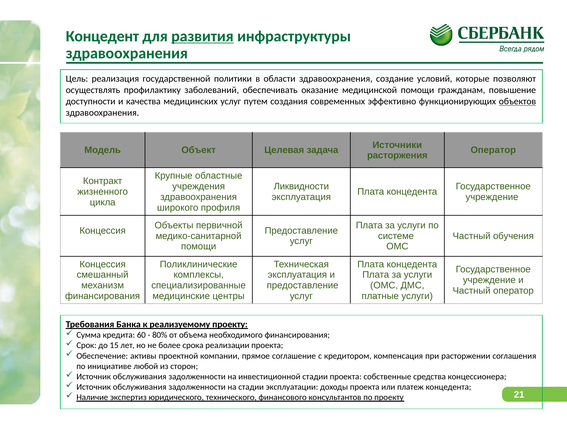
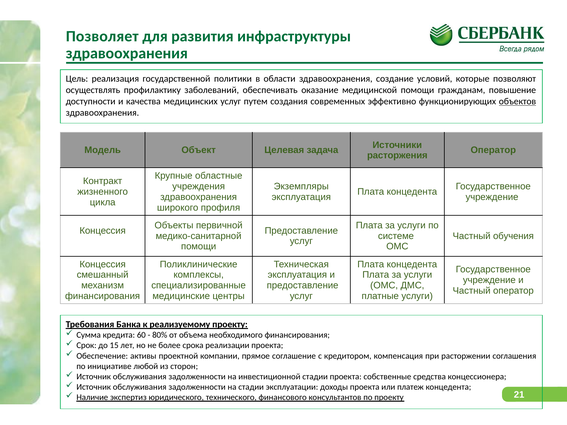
Концедент: Концедент -> Позволяет
развития underline: present -> none
Ликвидности: Ликвидности -> Экземпляры
